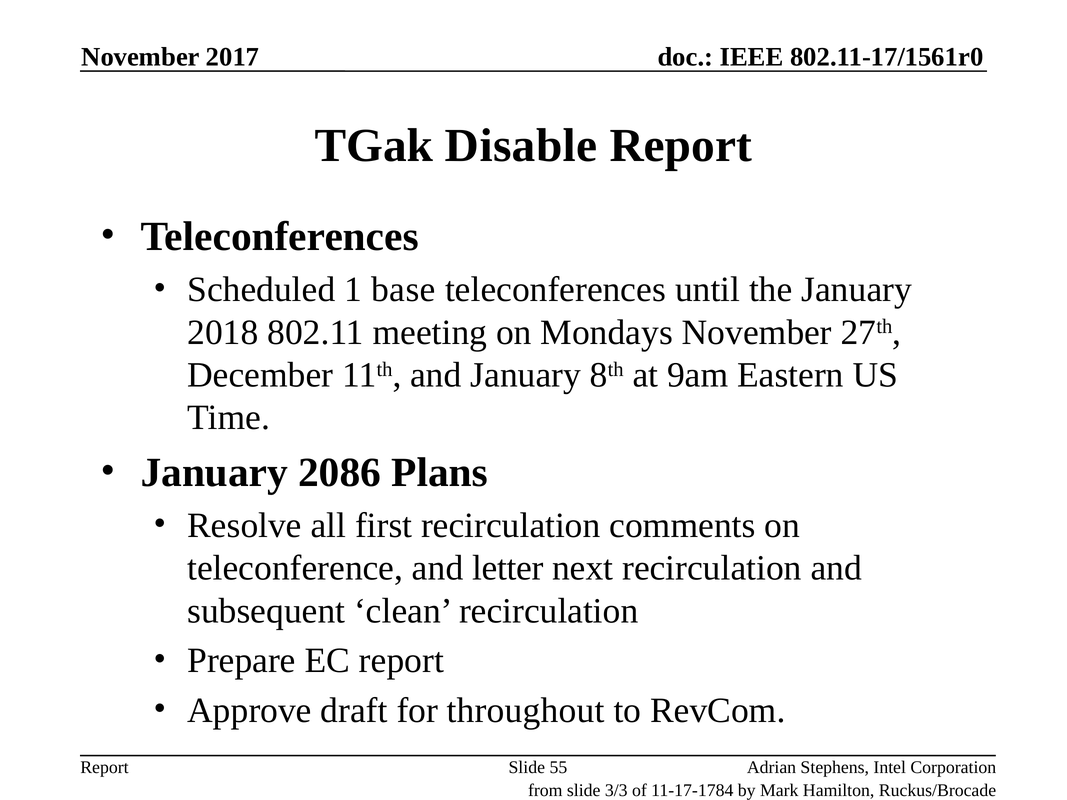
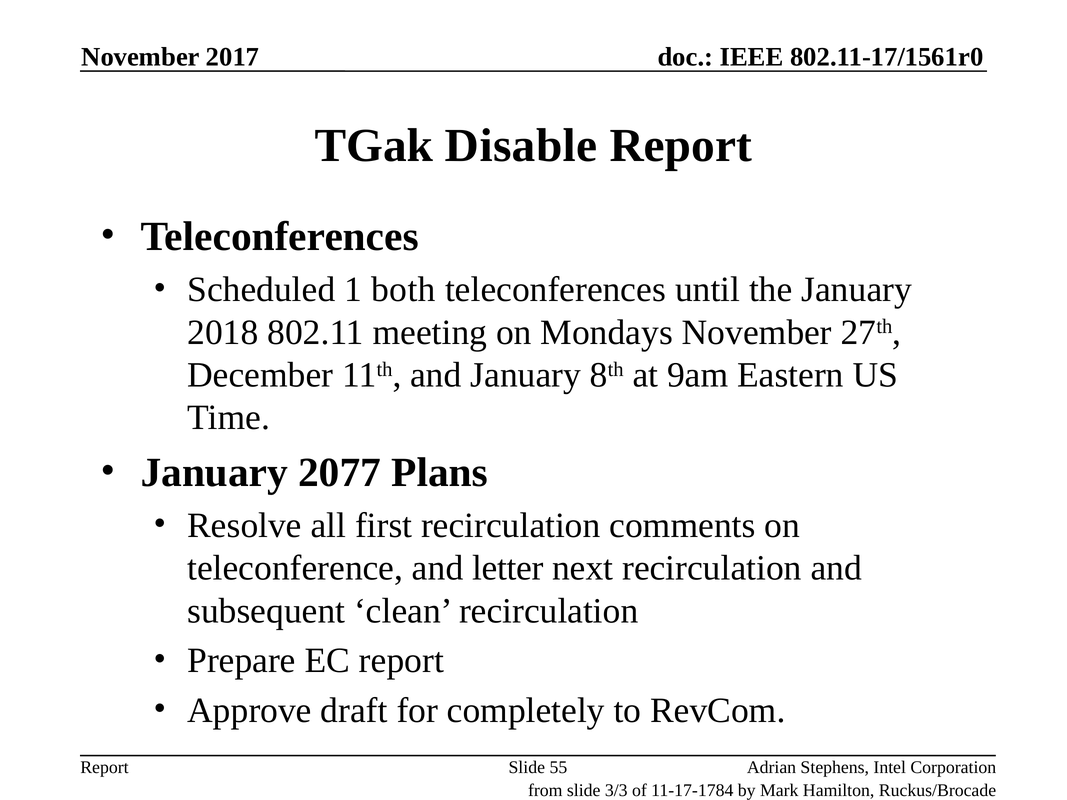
base: base -> both
2086: 2086 -> 2077
throughout: throughout -> completely
